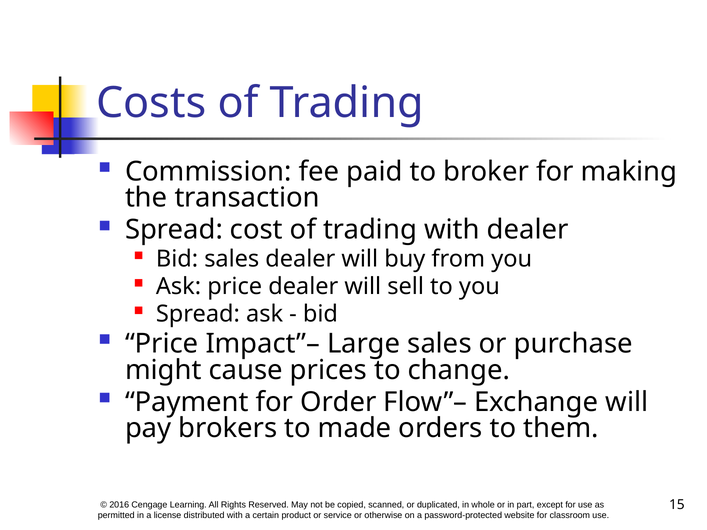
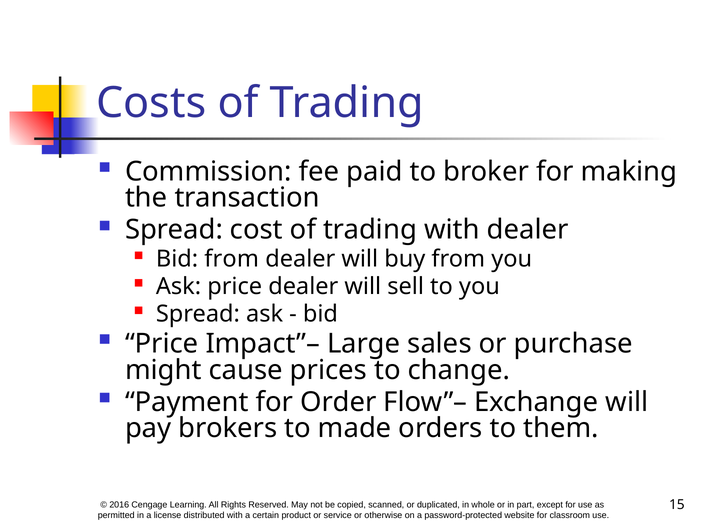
Bid sales: sales -> from
